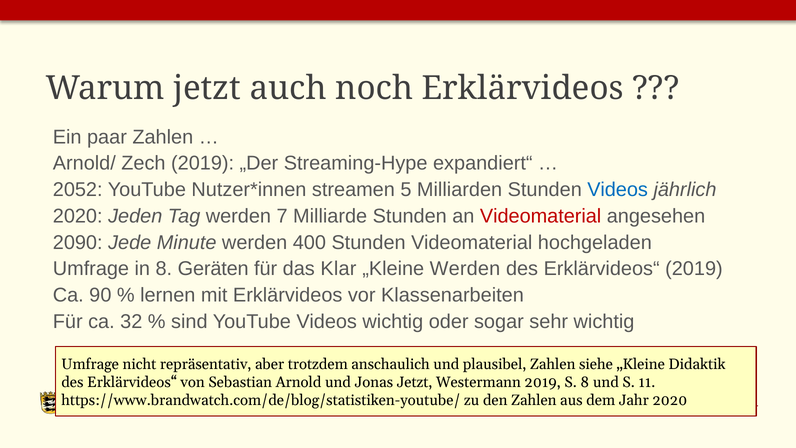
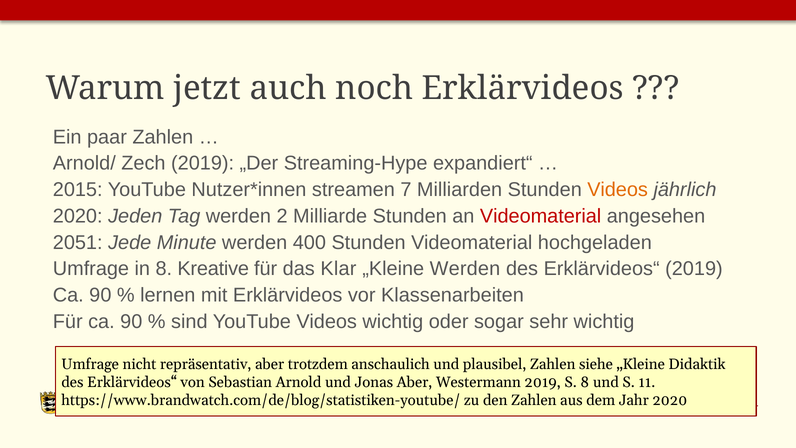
2052: 2052 -> 2015
5: 5 -> 7
Videos at (618, 190) colour: blue -> orange
7: 7 -> 2
2090: 2090 -> 2051
Geräten: Geräten -> Kreative
Für ca 32: 32 -> 90
Jonas Jetzt: Jetzt -> Aber
